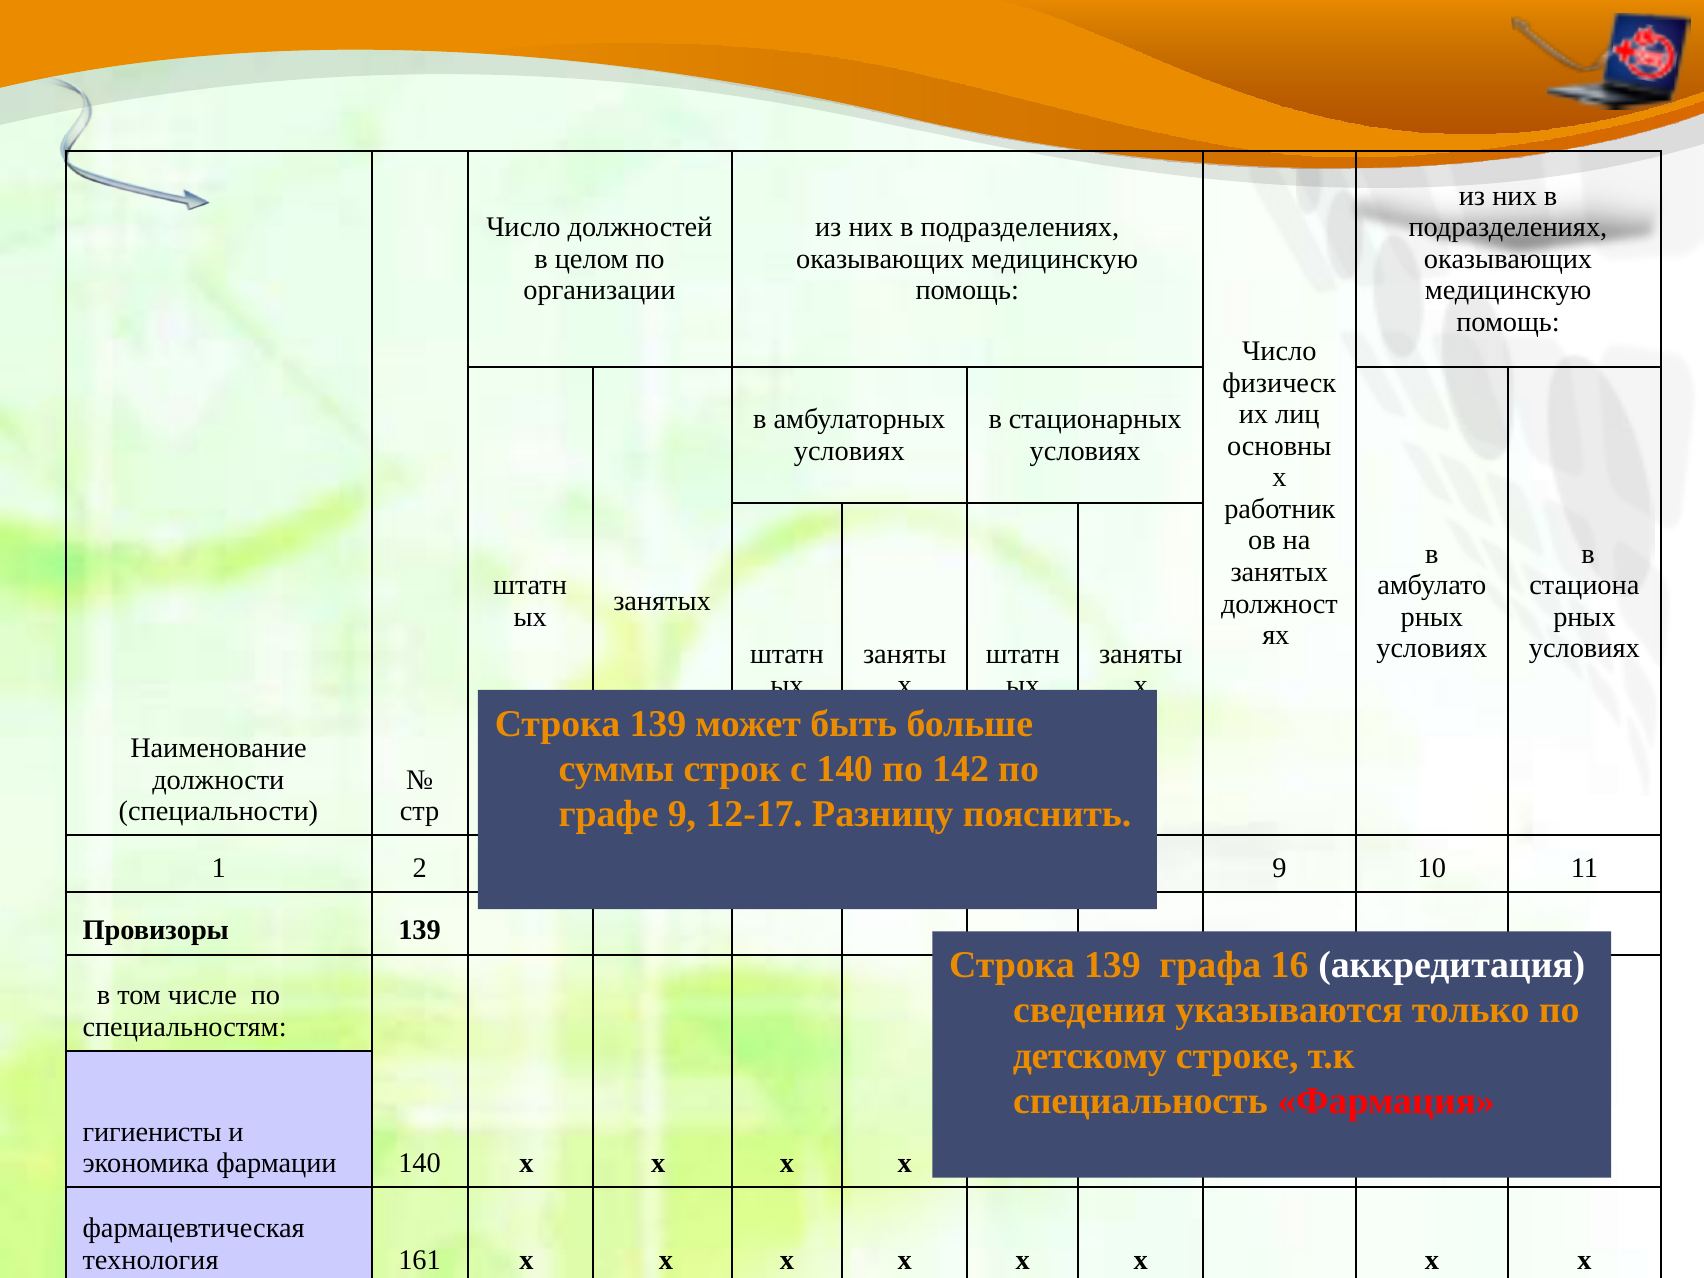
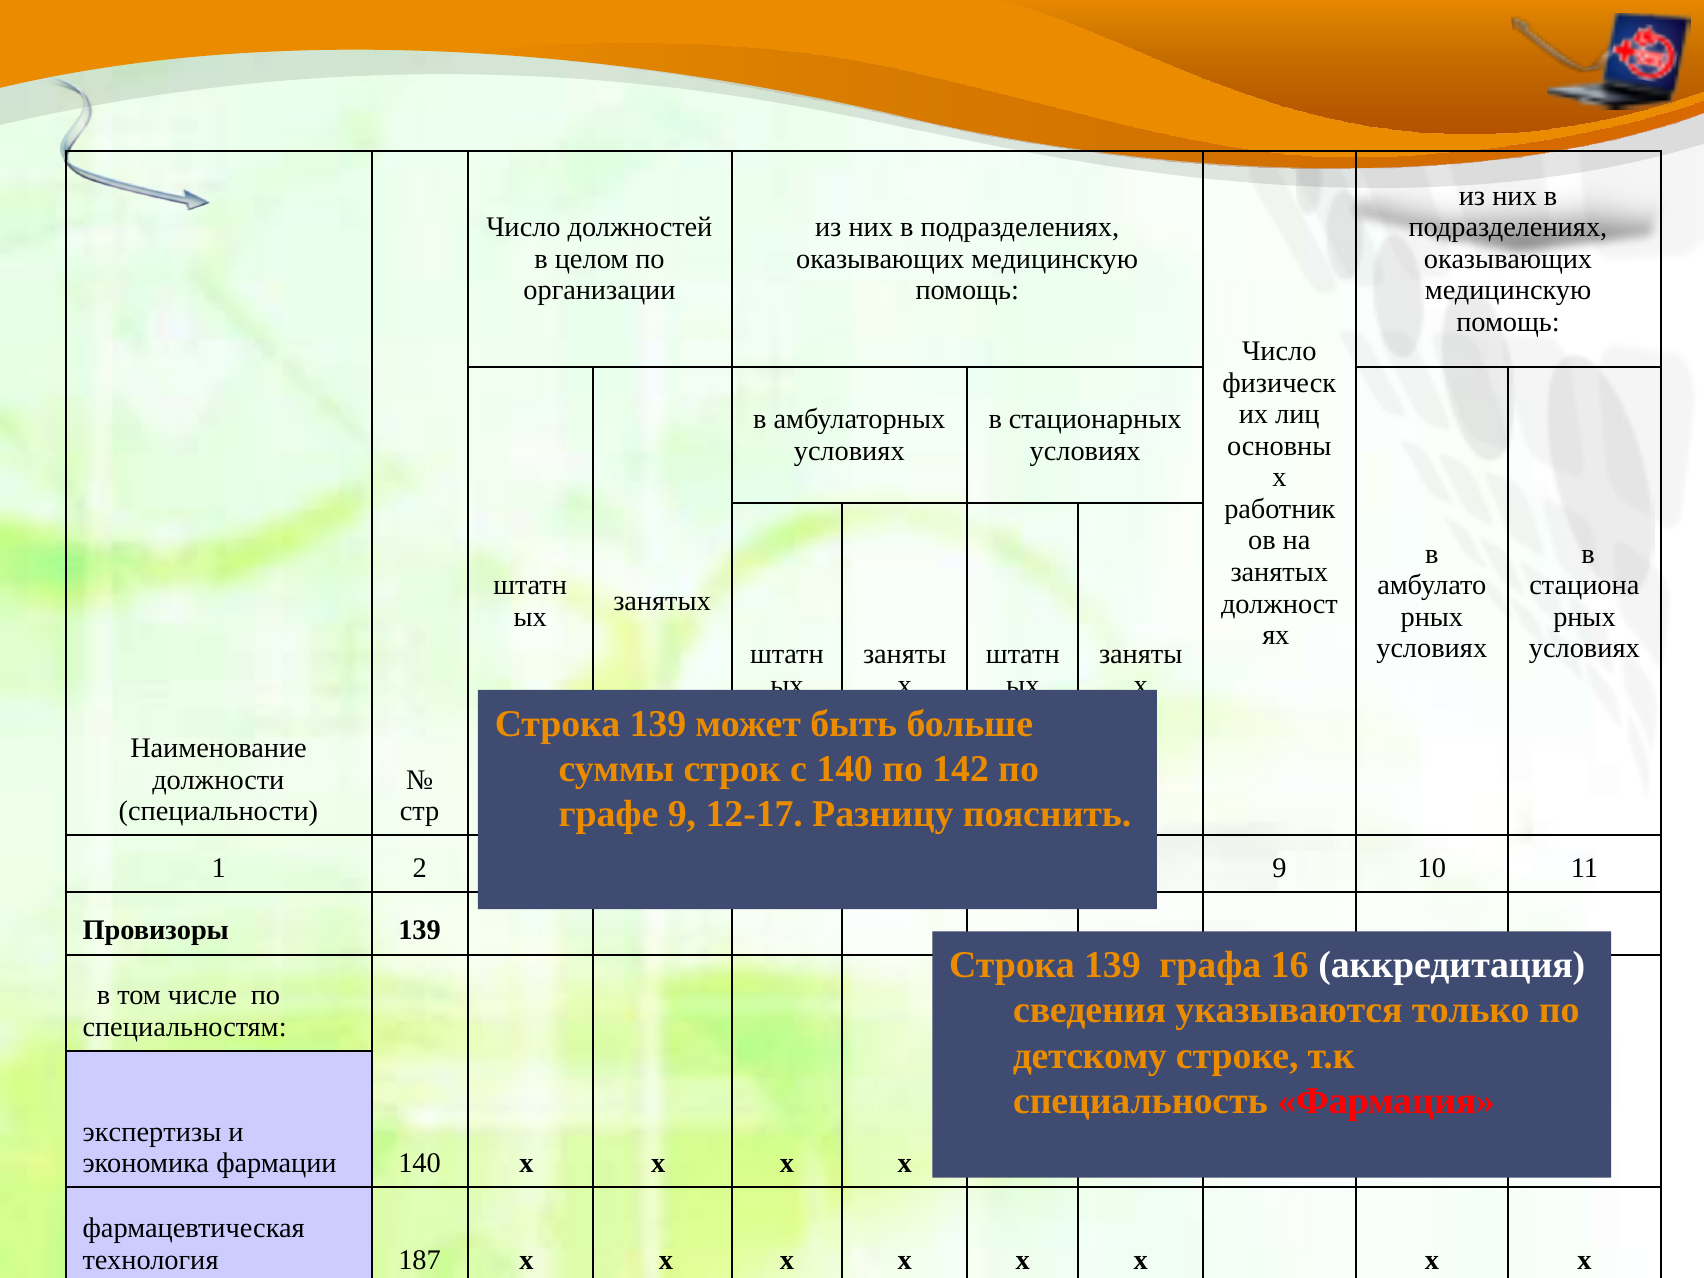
гигиенисты: гигиенисты -> экспертизы
161: 161 -> 187
